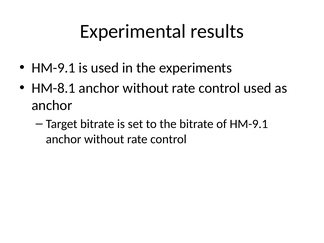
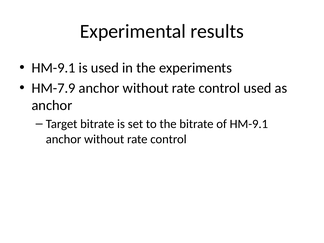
HM-8.1: HM-8.1 -> HM-7.9
